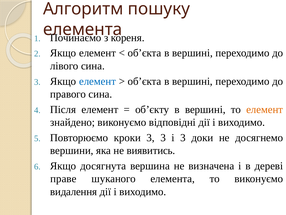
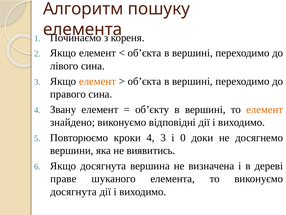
елемент at (97, 81) colour: blue -> orange
Після: Після -> Звану
кроки 3: 3 -> 4
і 3: 3 -> 0
видалення at (74, 191): видалення -> досягнута
